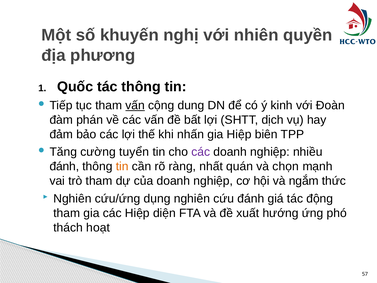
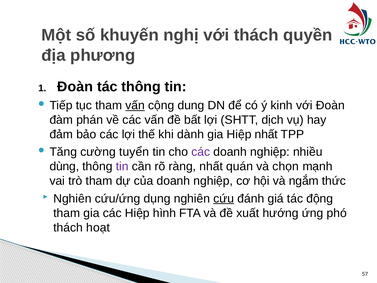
với nhiên: nhiên -> thách
Quốc at (75, 87): Quốc -> Đoàn
nhấn: nhấn -> dành
Hiệp biên: biên -> nhất
đánh at (64, 166): đánh -> dùng
tin at (122, 166) colour: orange -> purple
cứu underline: none -> present
diện: diện -> hình
